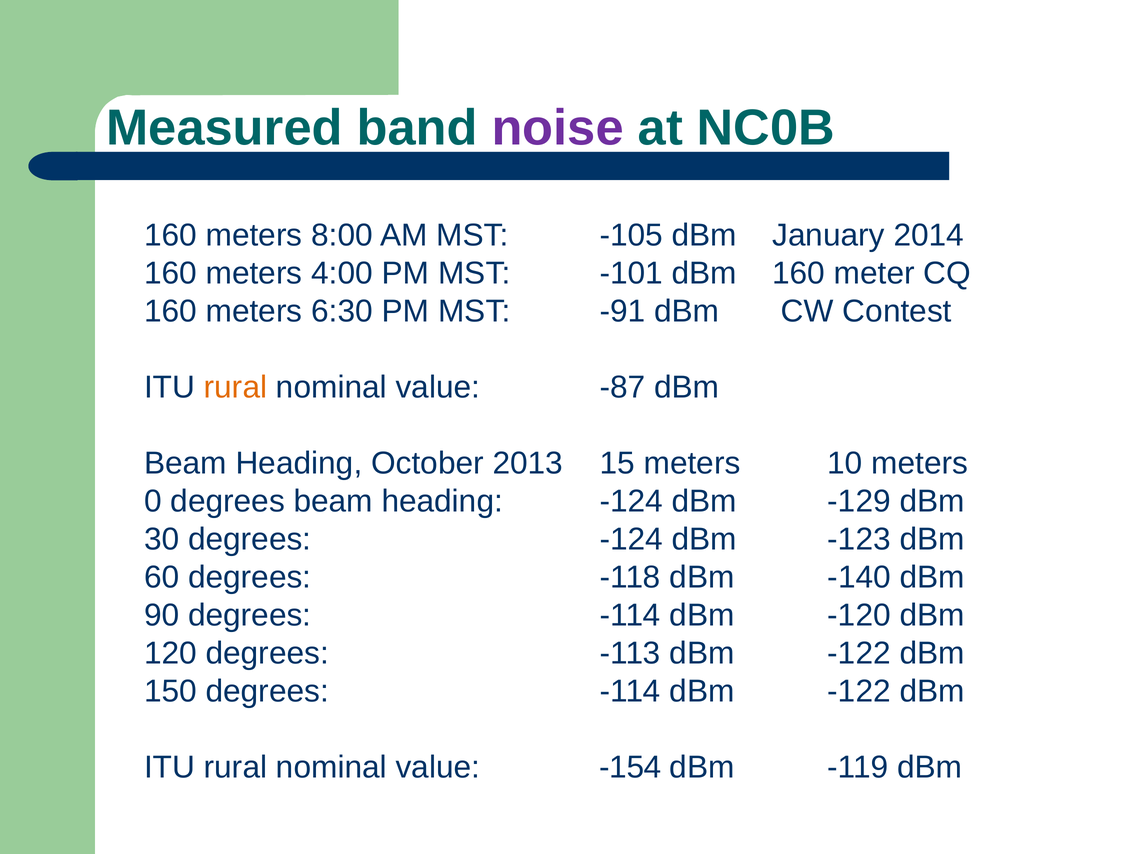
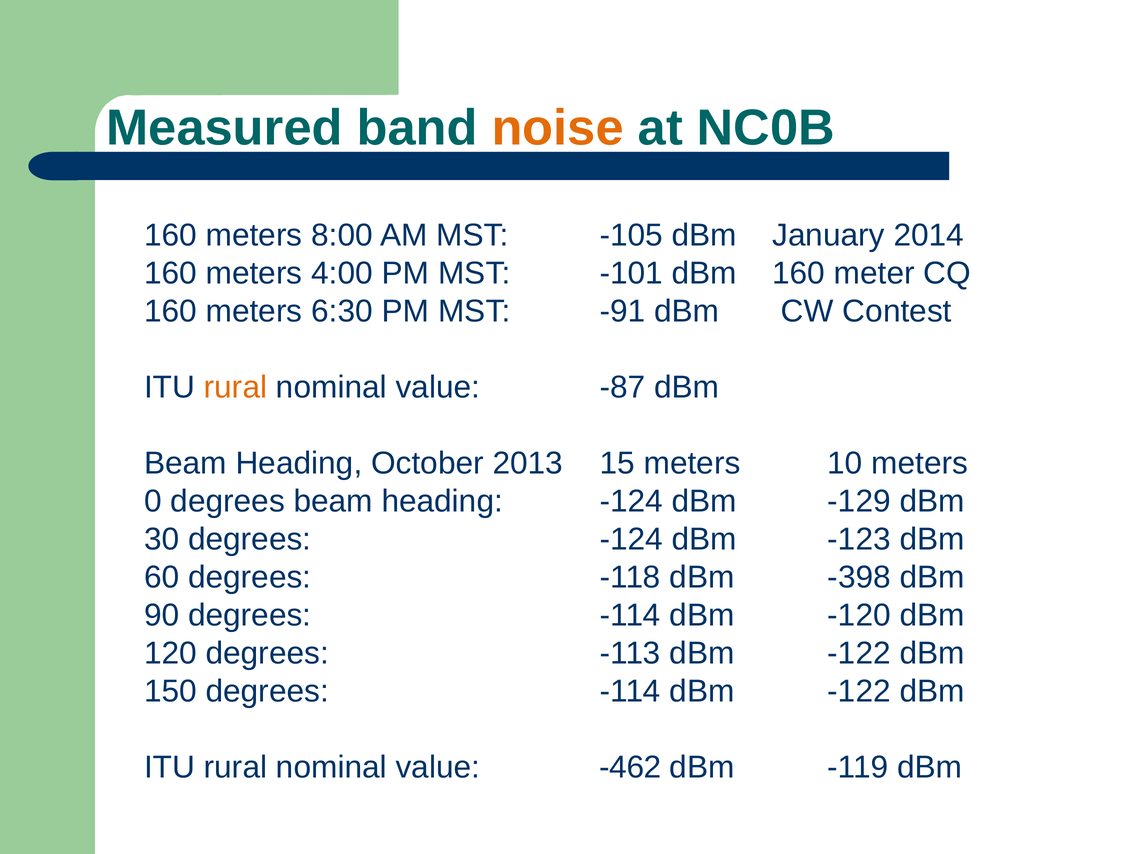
noise colour: purple -> orange
-140: -140 -> -398
-154: -154 -> -462
